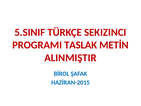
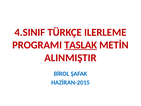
5.SINIF: 5.SINIF -> 4.SINIF
SEKIZINCI: SEKIZINCI -> ILERLEME
TASLAK underline: none -> present
